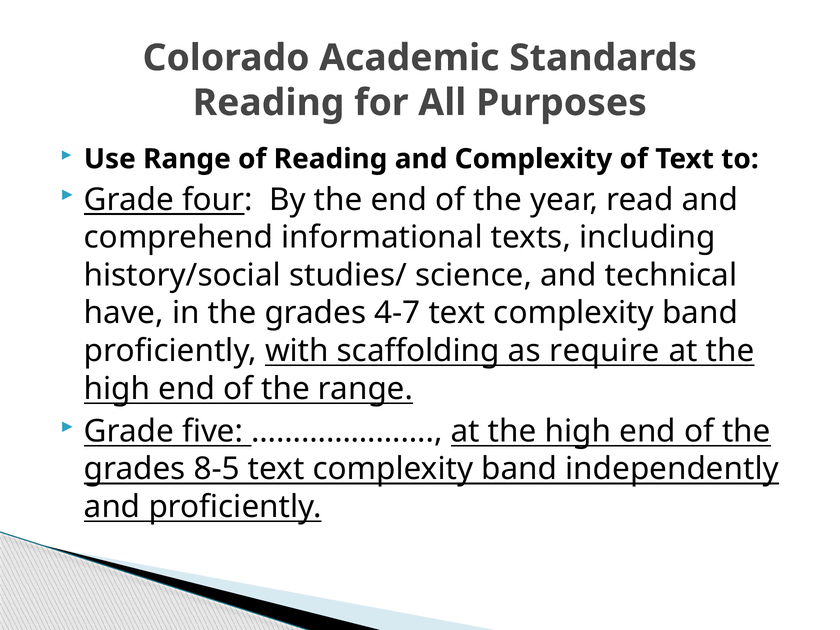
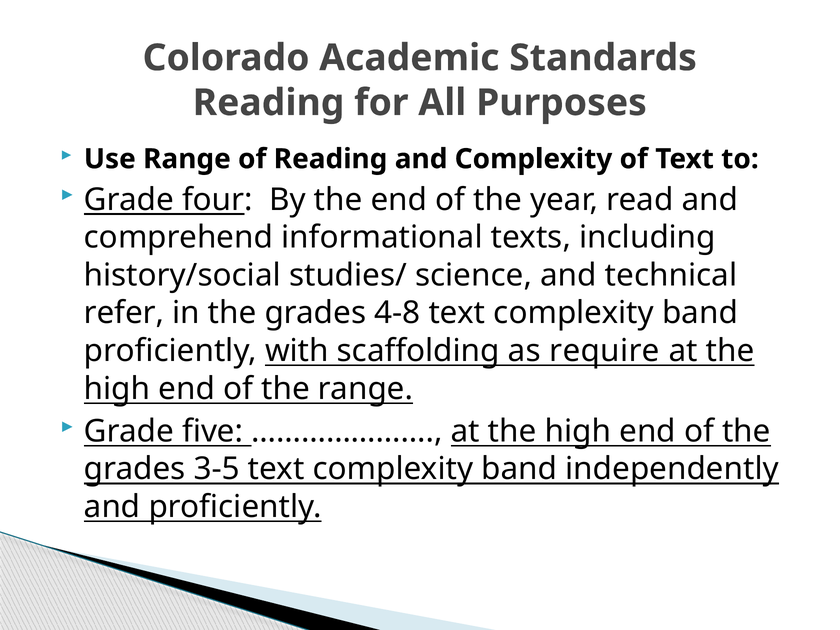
have: have -> refer
4-7: 4-7 -> 4-8
8-5: 8-5 -> 3-5
